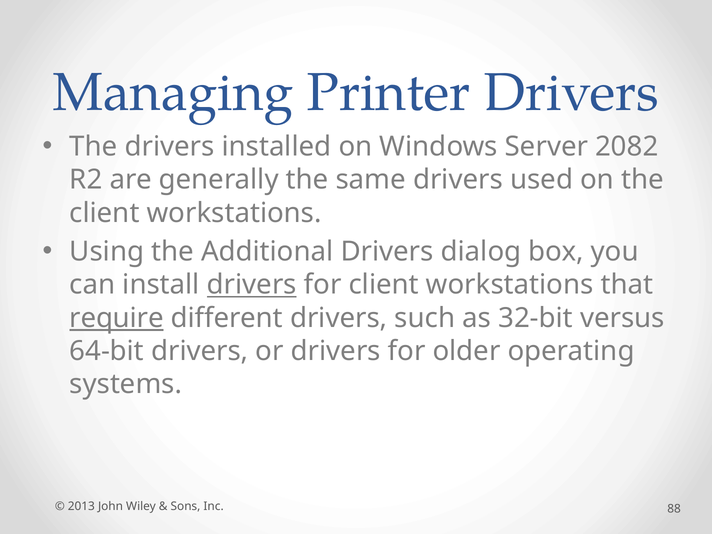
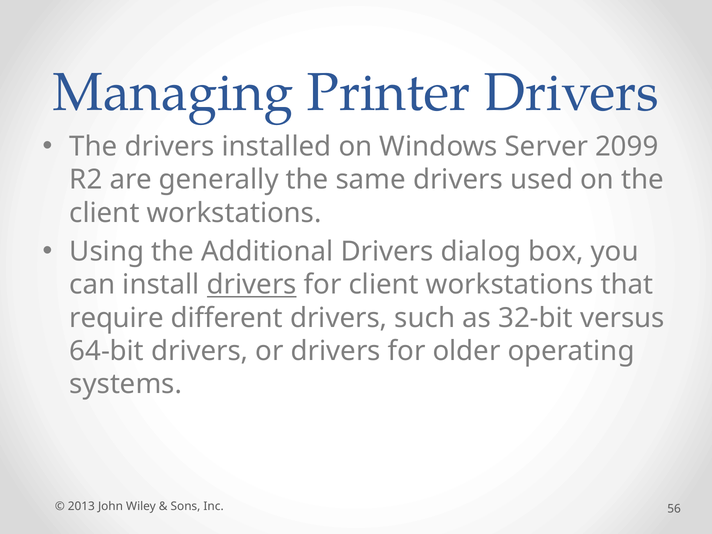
2082: 2082 -> 2099
require underline: present -> none
88: 88 -> 56
